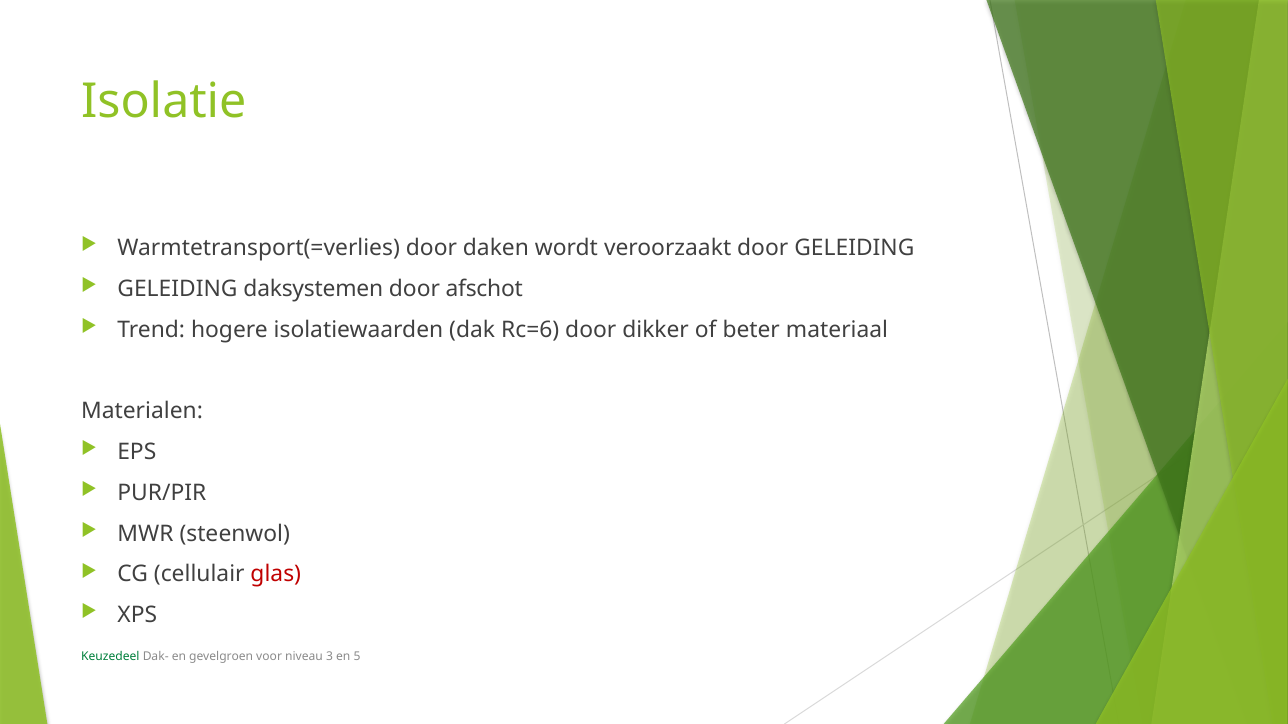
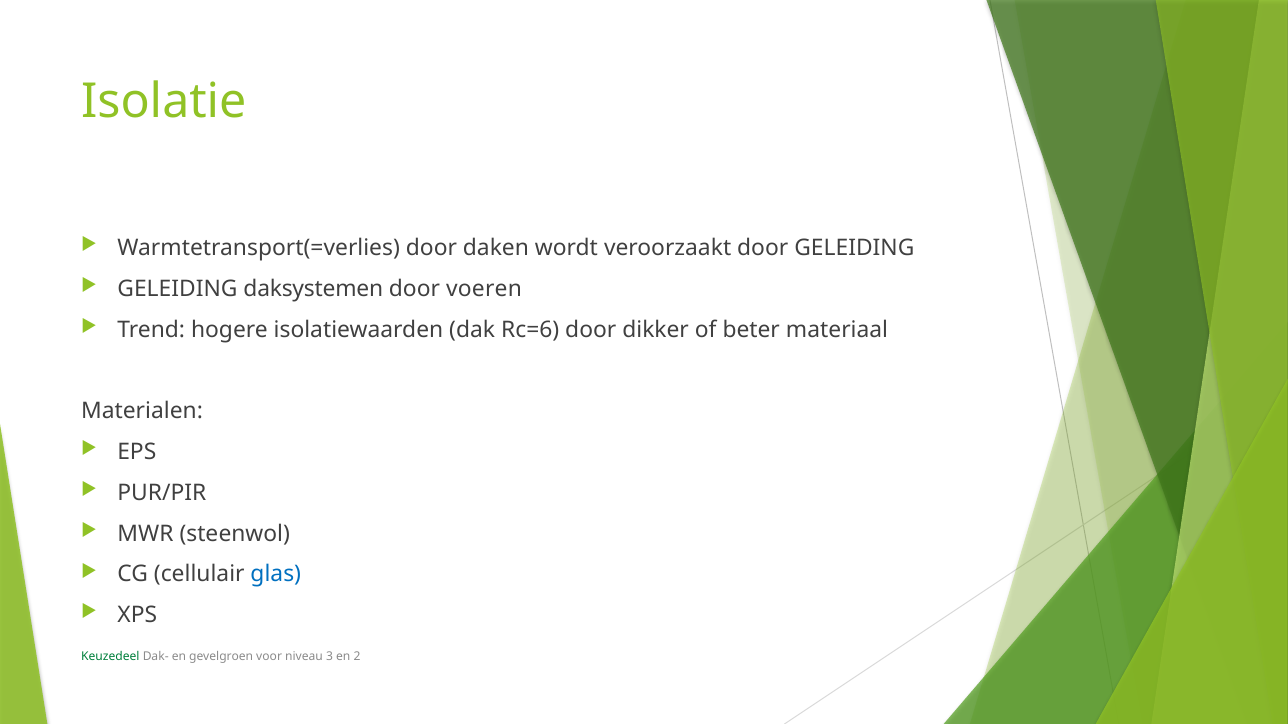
afschot: afschot -> voeren
glas colour: red -> blue
5: 5 -> 2
